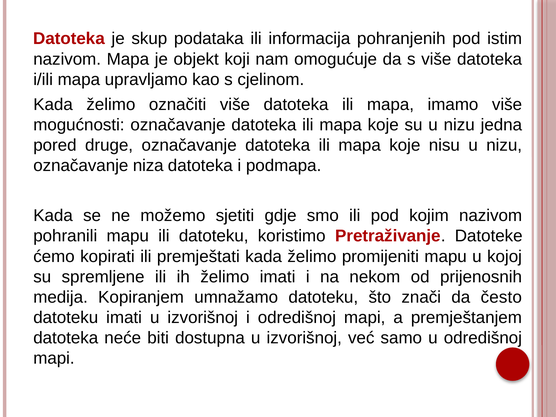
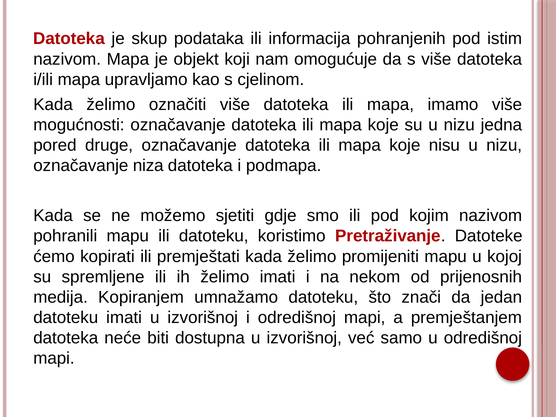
često: često -> jedan
